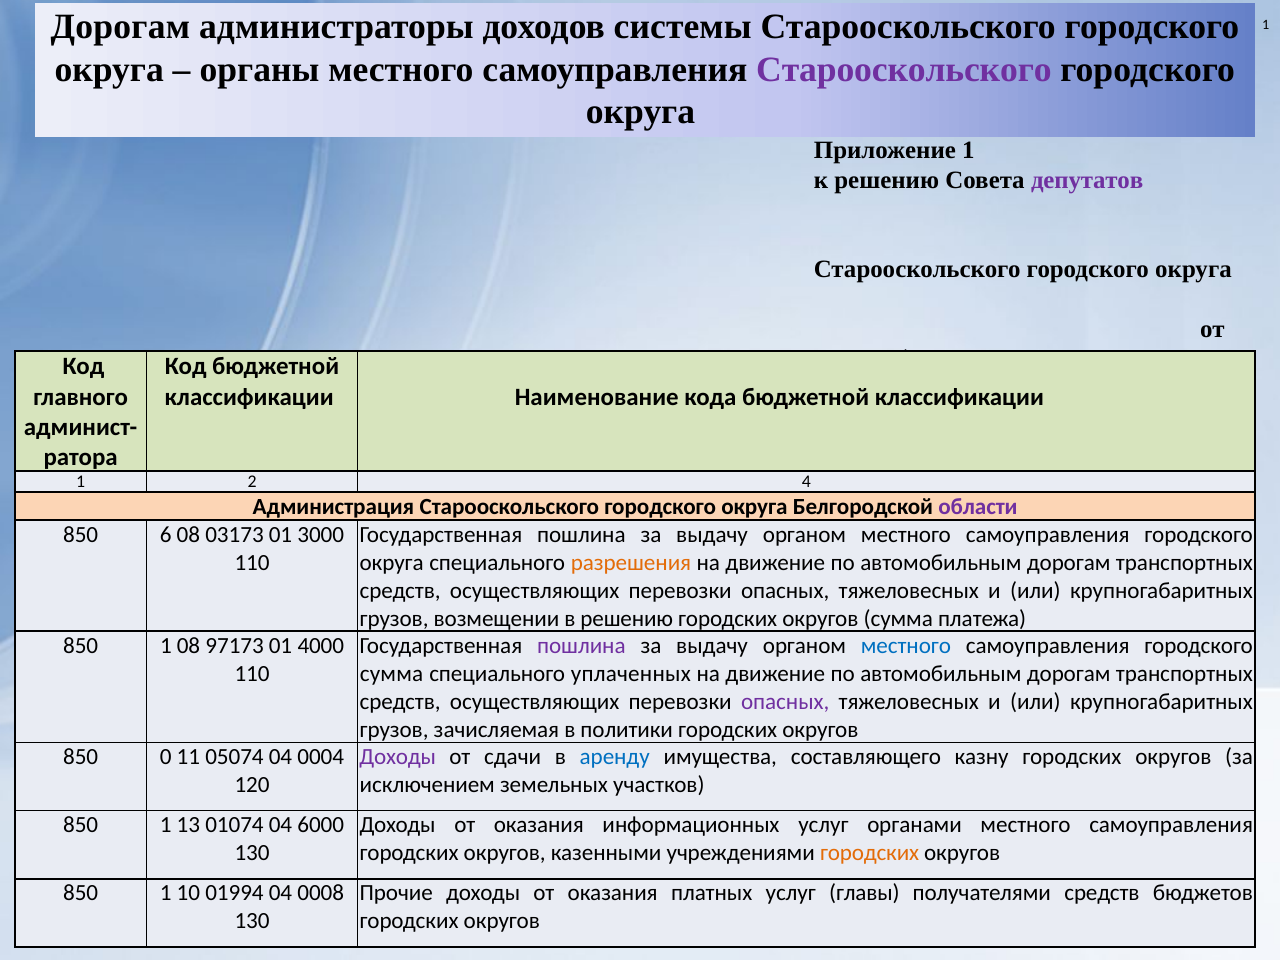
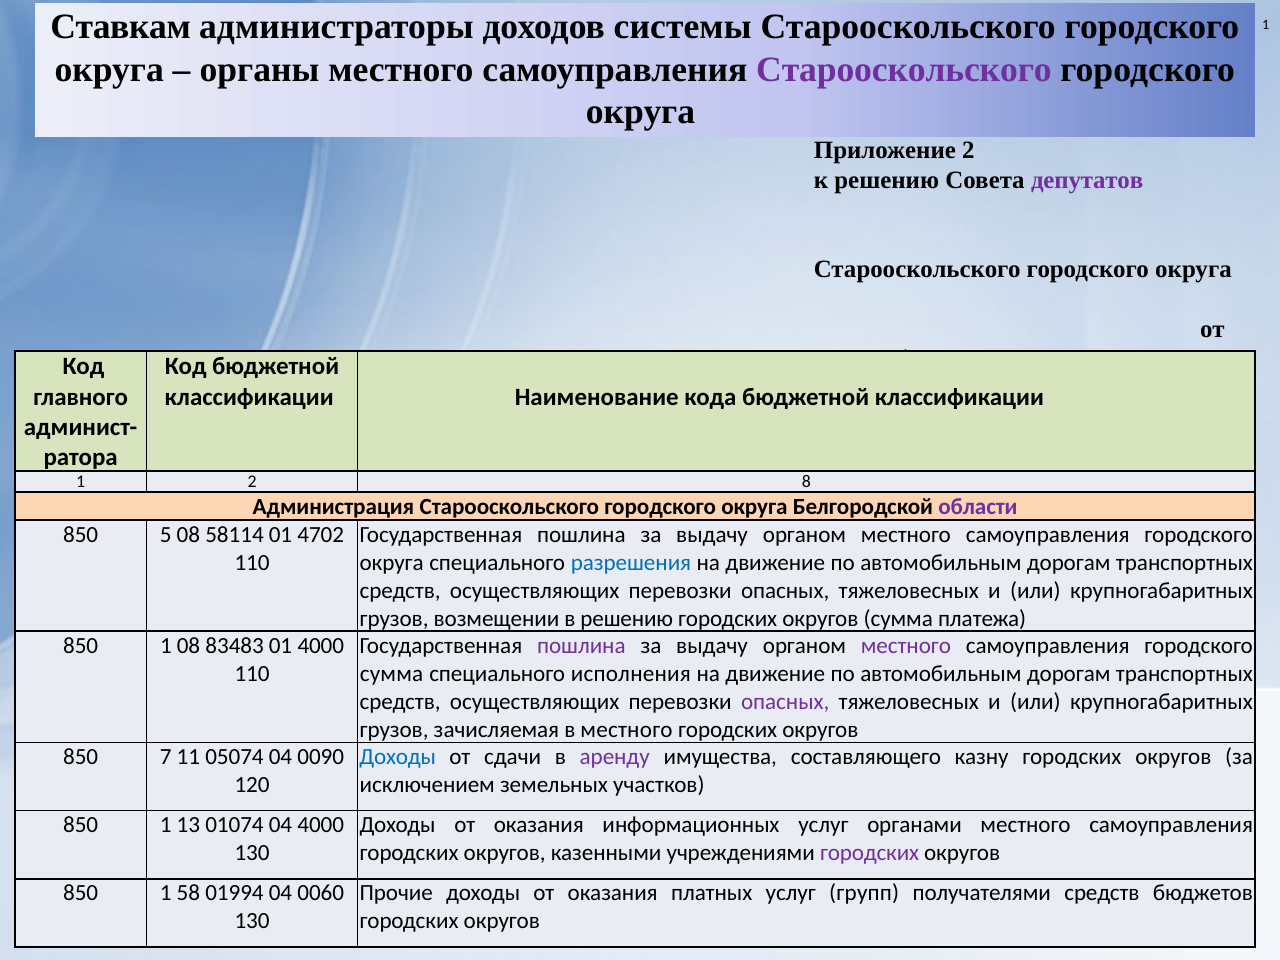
Дорогам at (120, 27): Дорогам -> Ставкам
Приложение 1: 1 -> 2
4: 4 -> 8
6: 6 -> 5
03173: 03173 -> 58114
3000: 3000 -> 4702
разрешения colour: orange -> blue
97173: 97173 -> 83483
местного at (906, 646) colour: blue -> purple
уплаченных: уплаченных -> исполнения
в политики: политики -> местного
0: 0 -> 7
0004: 0004 -> 0090
Доходы at (398, 757) colour: purple -> blue
аренду colour: blue -> purple
04 6000: 6000 -> 4000
городских at (870, 853) colour: orange -> purple
10: 10 -> 58
0008: 0008 -> 0060
главы: главы -> групп
